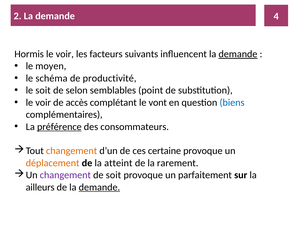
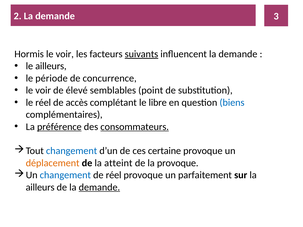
4: 4 -> 3
suivants underline: none -> present
demande at (238, 54) underline: present -> none
le moyen: moyen -> ailleurs
schéma: schéma -> période
productivité: productivité -> concurrence
soit at (43, 90): soit -> voir
selon: selon -> élevé
voir at (43, 103): voir -> réel
vont: vont -> libre
consommateurs underline: none -> present
changement at (72, 151) colour: orange -> blue
la rarement: rarement -> provoque
changement at (65, 175) colour: purple -> blue
de soit: soit -> réel
